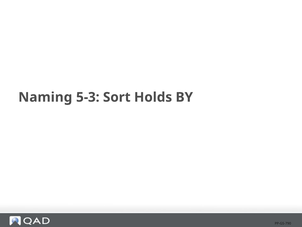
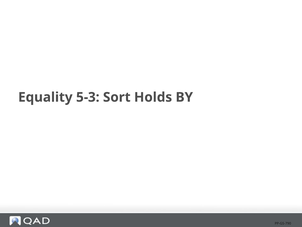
Naming: Naming -> Equality
